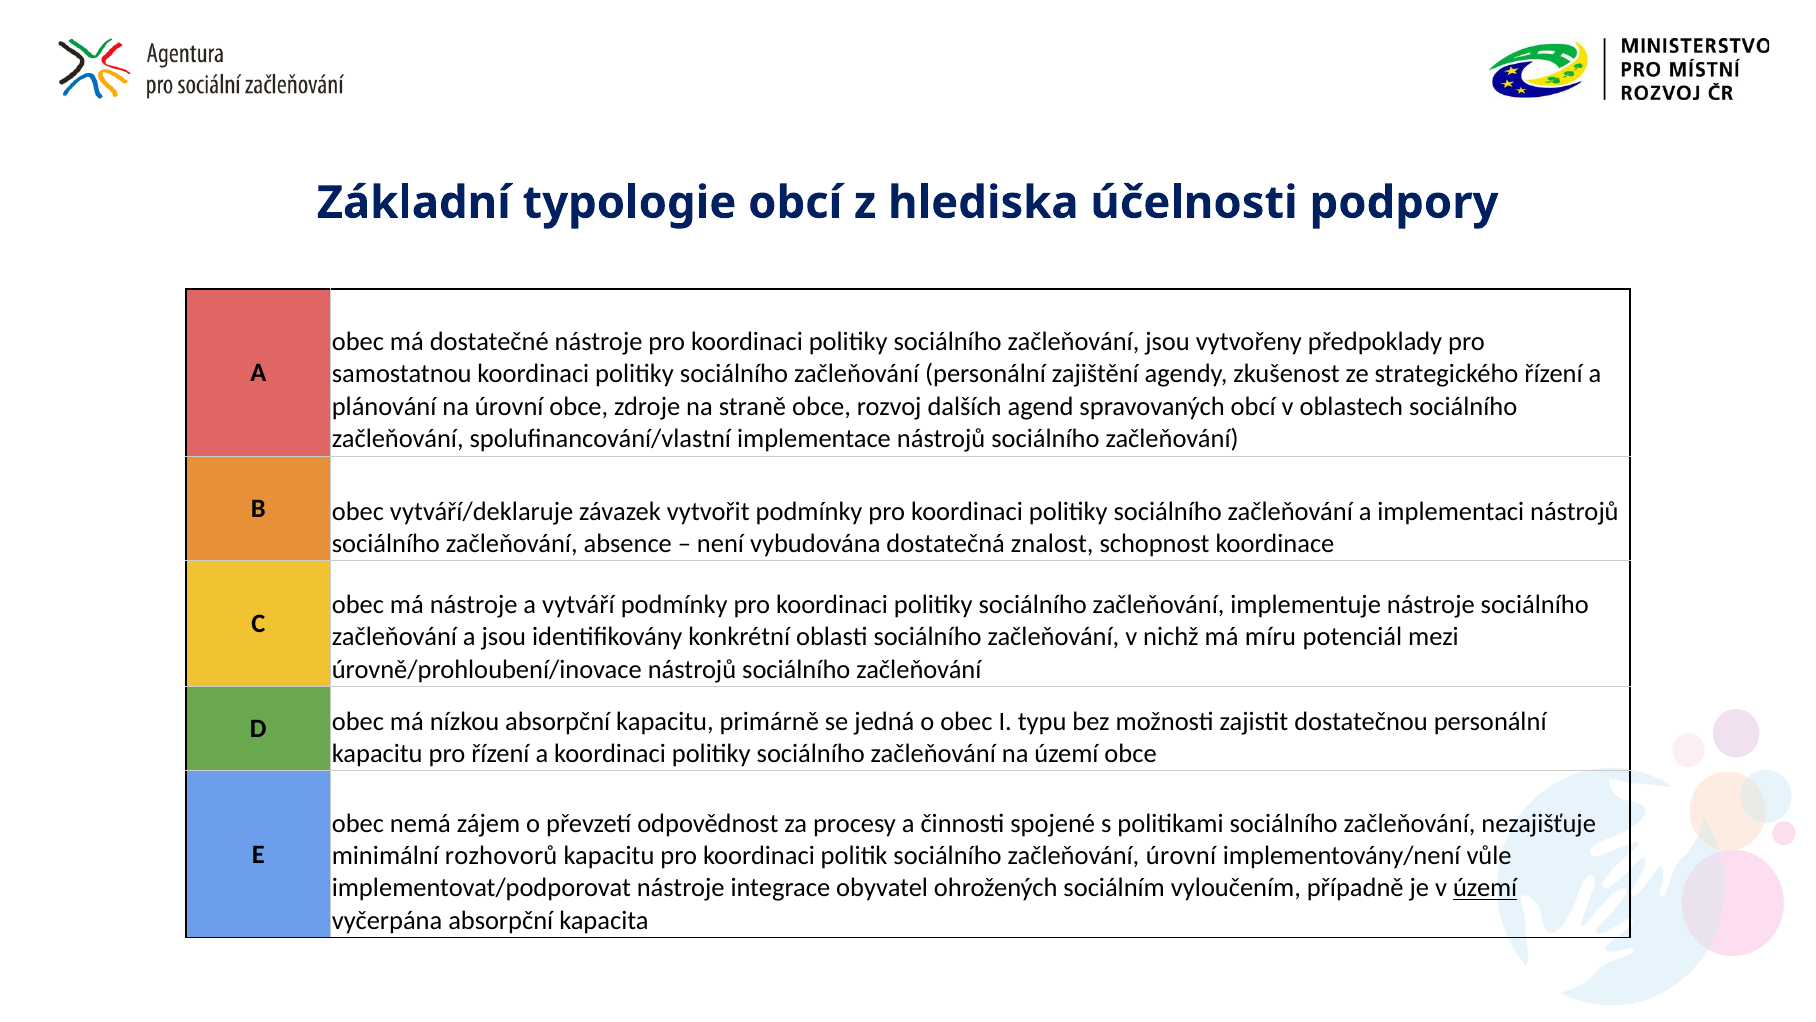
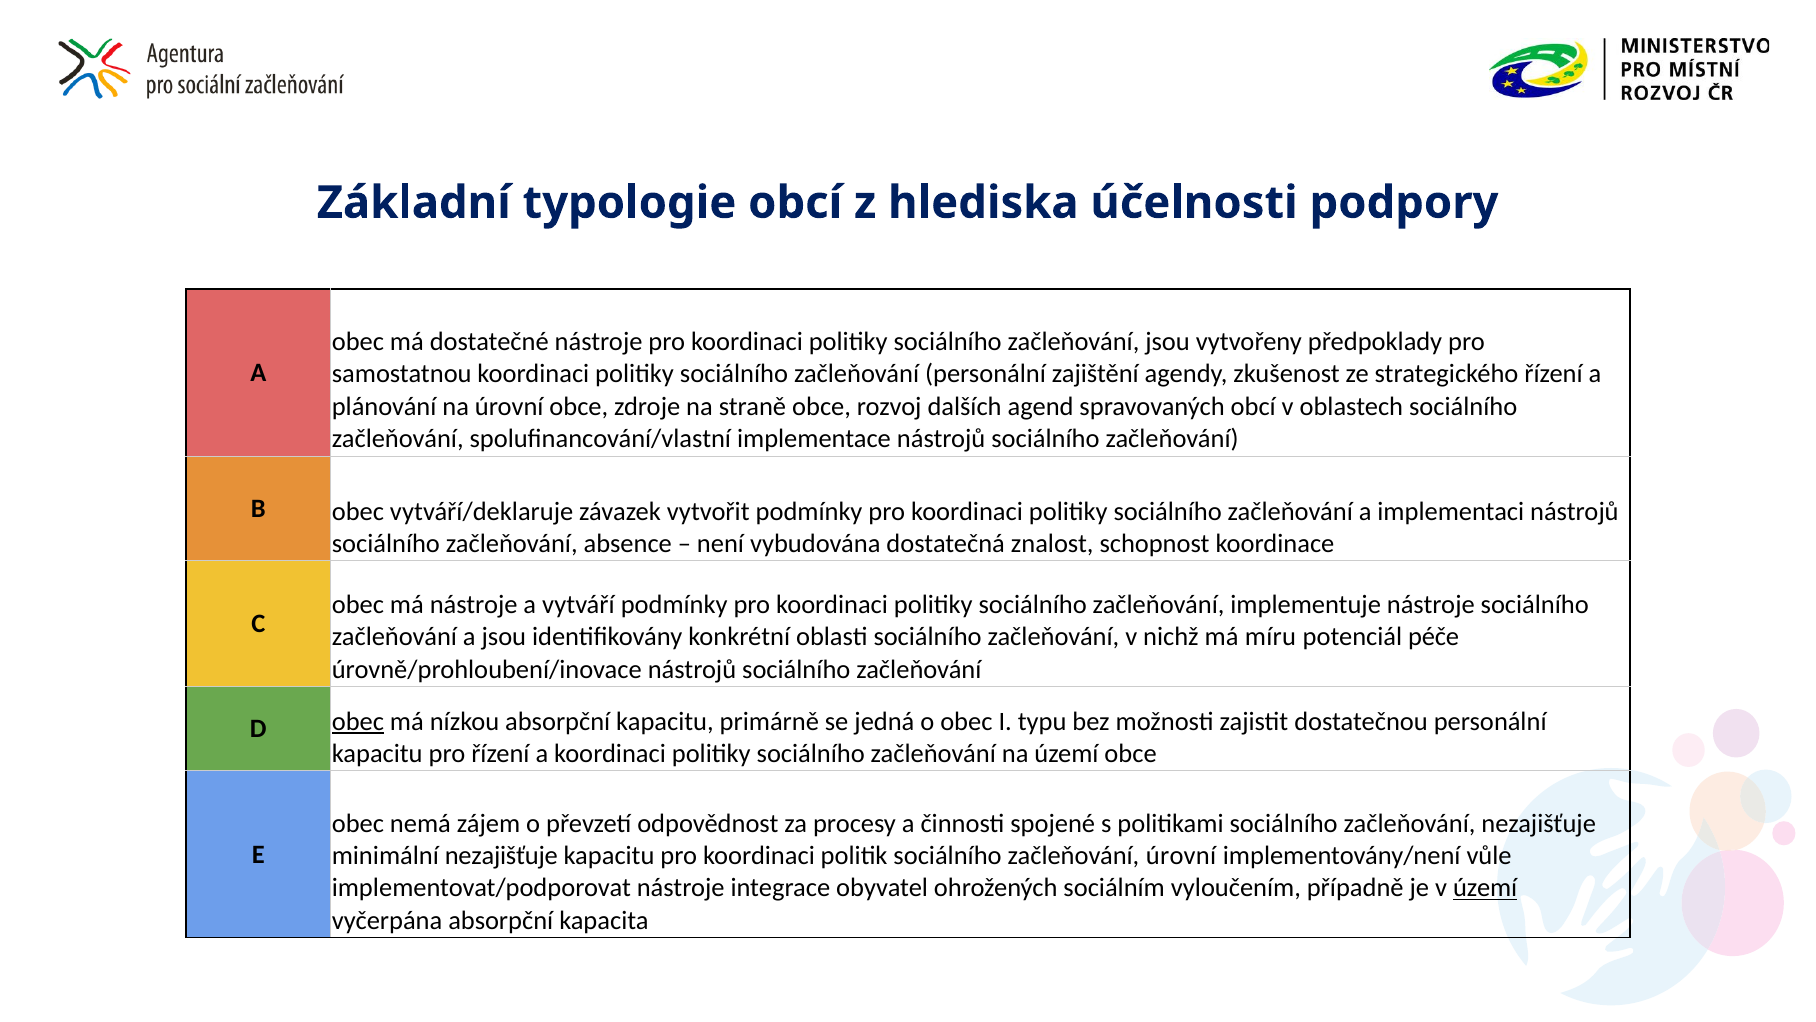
mezi: mezi -> péče
obec at (358, 721) underline: none -> present
minimální rozhovorů: rozhovorů -> nezajišťuje
